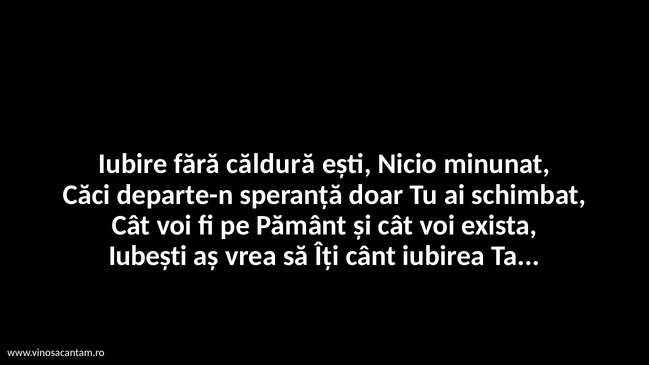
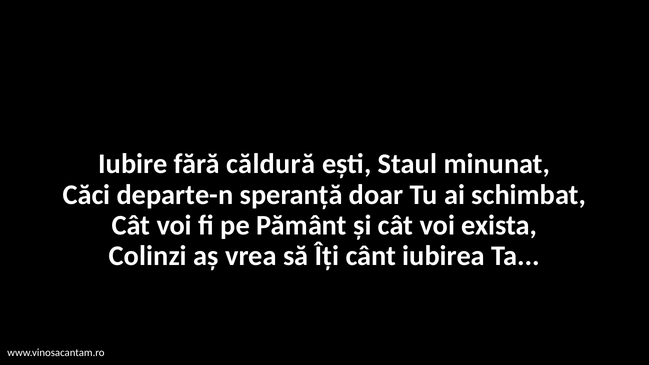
Nicio: Nicio -> Staul
Iubești: Iubești -> Colinzi
